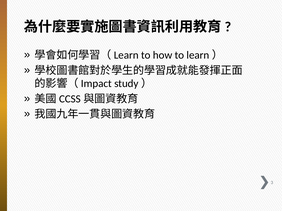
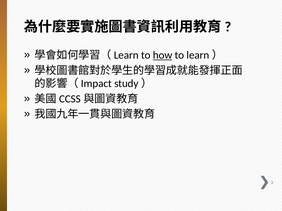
how underline: none -> present
